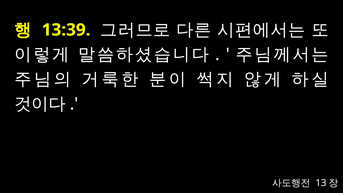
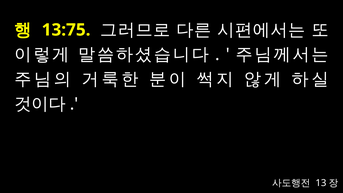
13:39: 13:39 -> 13:75
